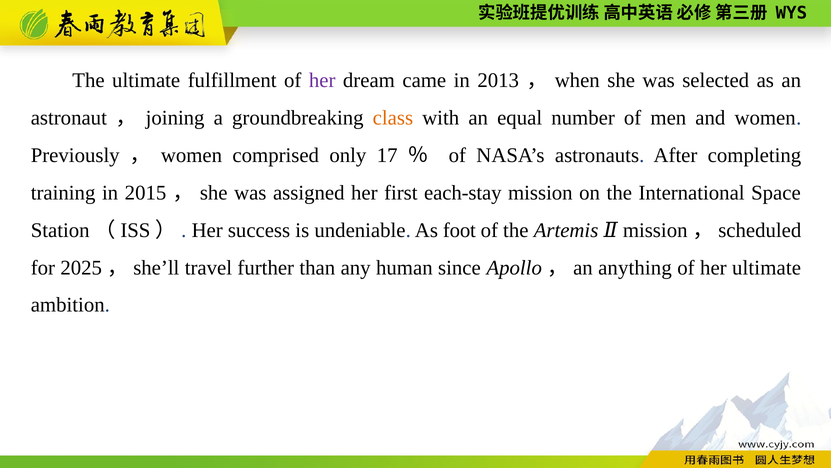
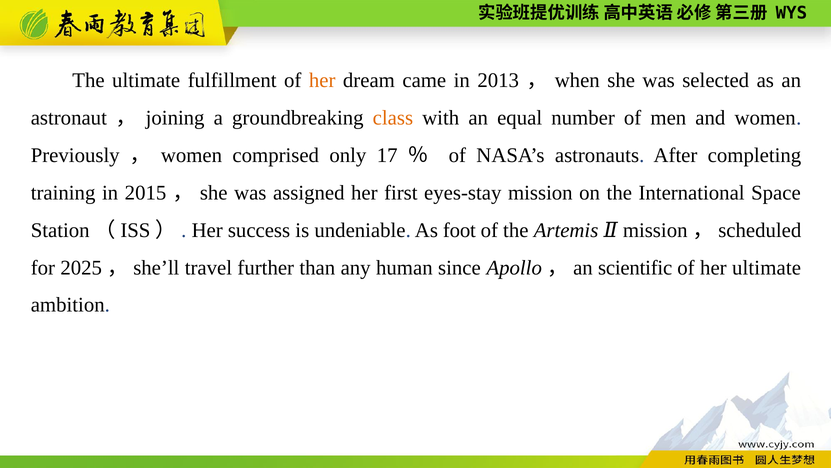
her at (322, 80) colour: purple -> orange
each-stay: each-stay -> eyes-stay
anything: anything -> scientific
